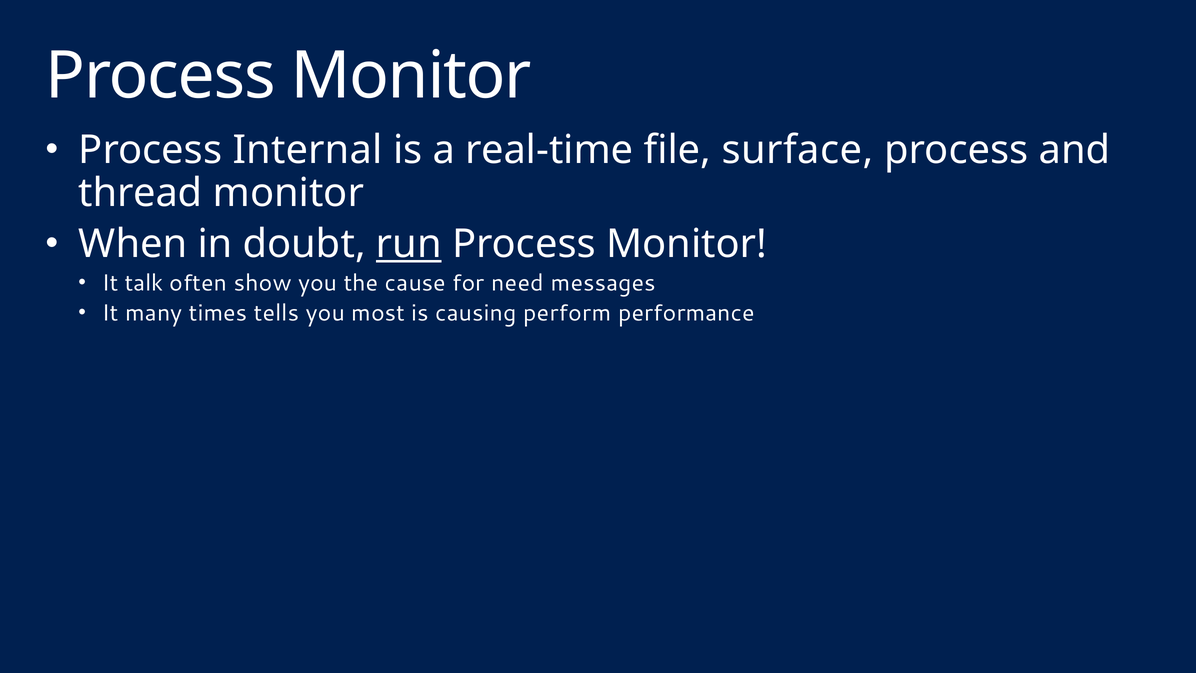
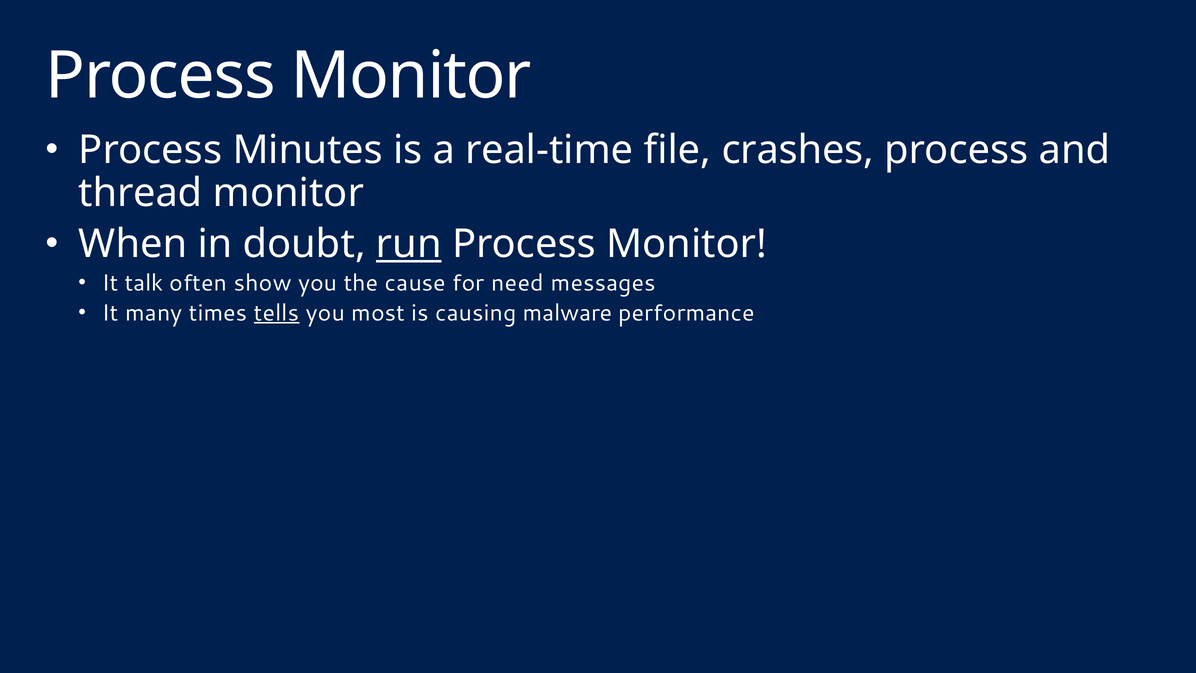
Internal: Internal -> Minutes
surface: surface -> crashes
tells underline: none -> present
perform: perform -> malware
